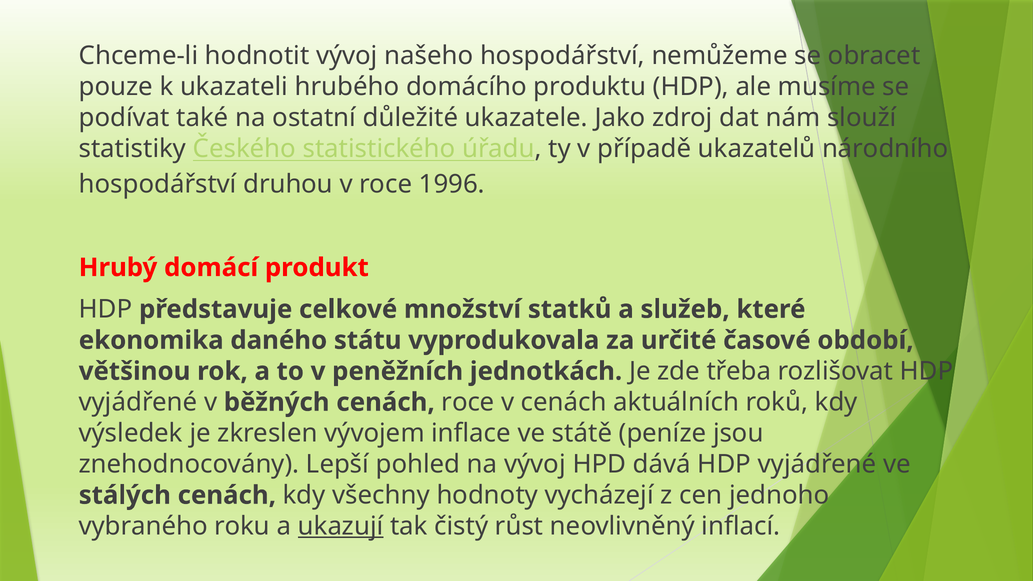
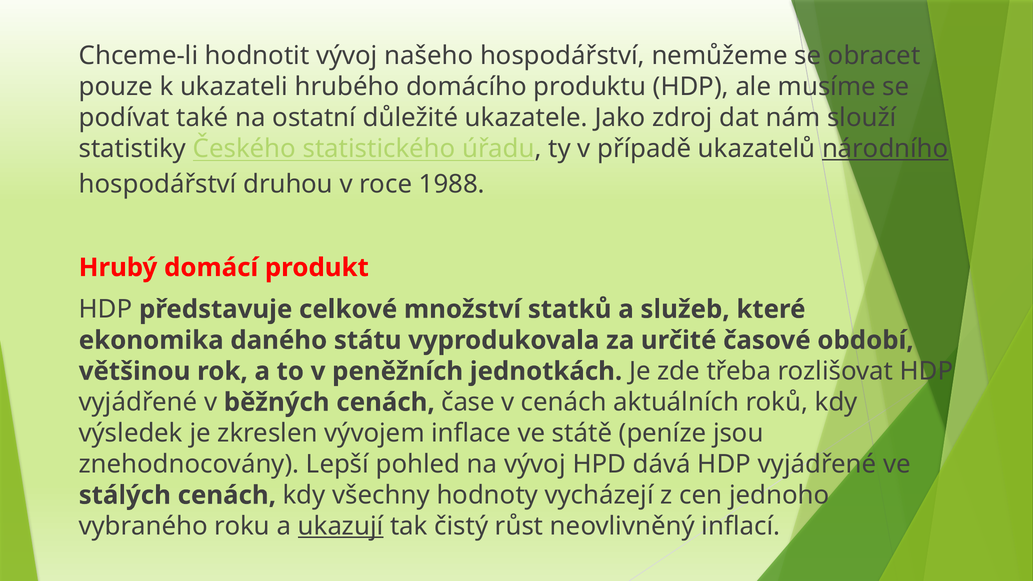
národního underline: none -> present
1996: 1996 -> 1988
cenách roce: roce -> čase
